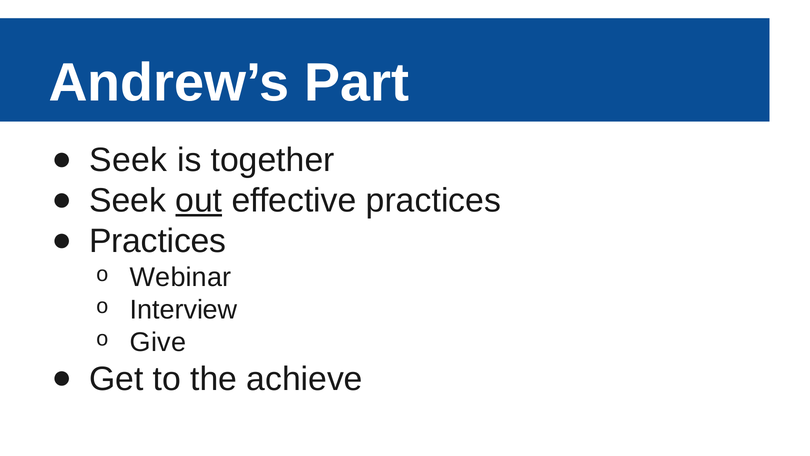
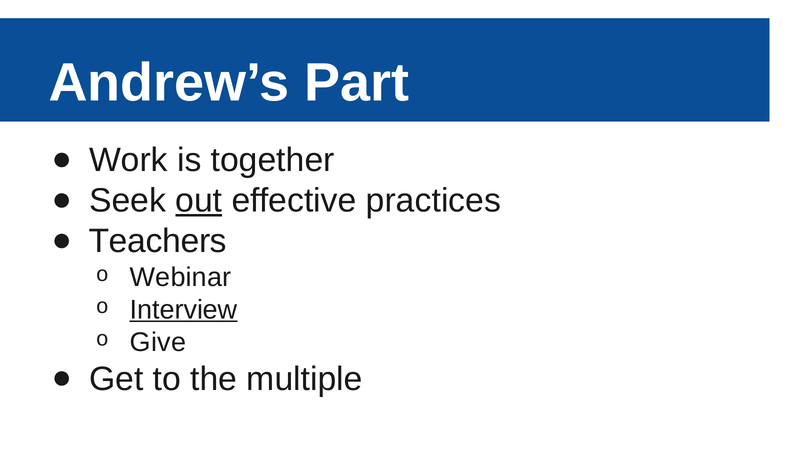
Seek at (128, 160): Seek -> Work
Practices at (158, 241): Practices -> Teachers
Interview underline: none -> present
achieve: achieve -> multiple
